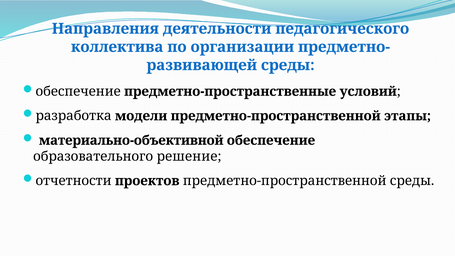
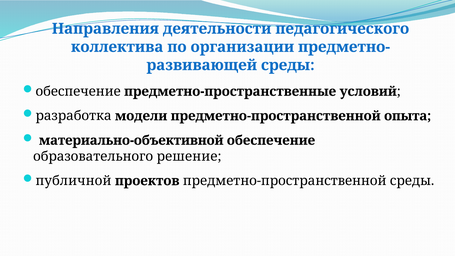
этапы: этапы -> опыта
отчетности: отчетности -> публичной
